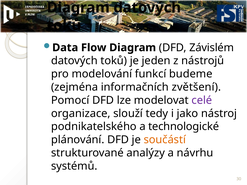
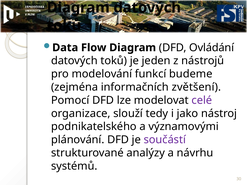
Závislém: Závislém -> Ovládání
technologické: technologické -> významovými
součástí colour: orange -> purple
